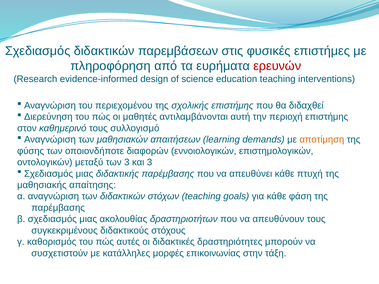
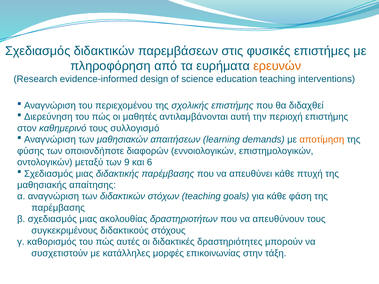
ερευνών colour: red -> orange
των 3: 3 -> 9
και 3: 3 -> 6
